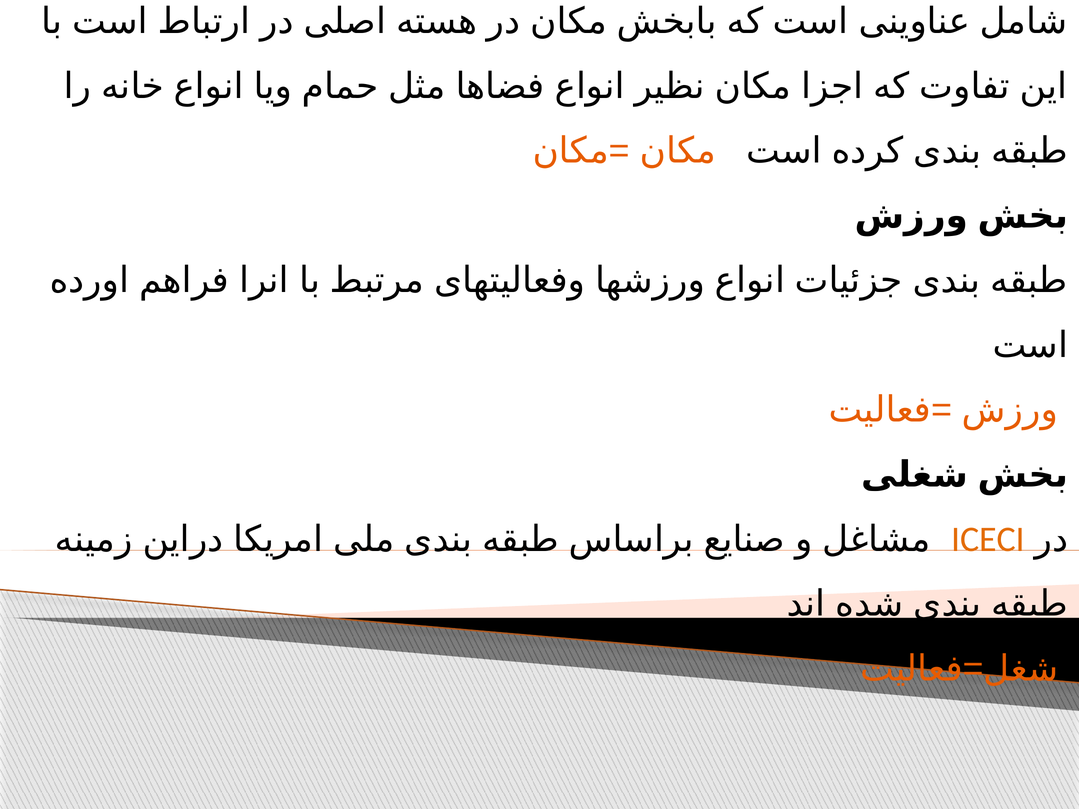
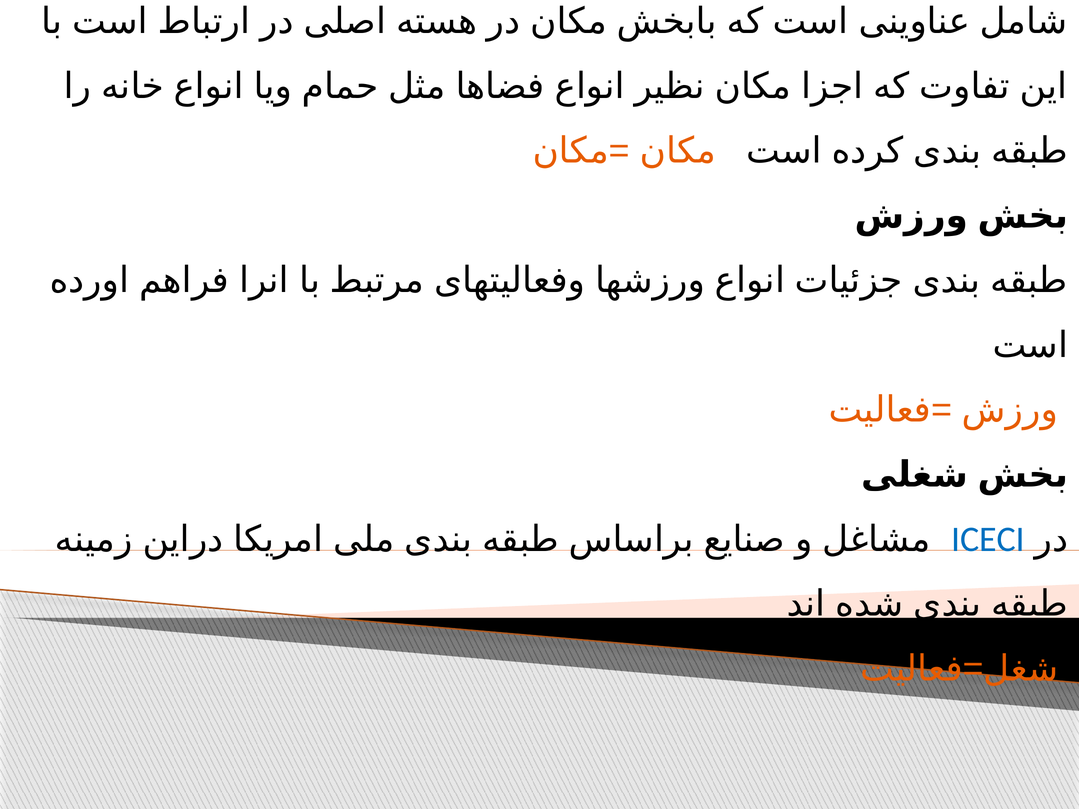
ICECI colour: orange -> blue
